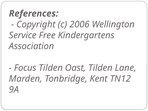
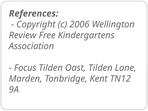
Service: Service -> Review
